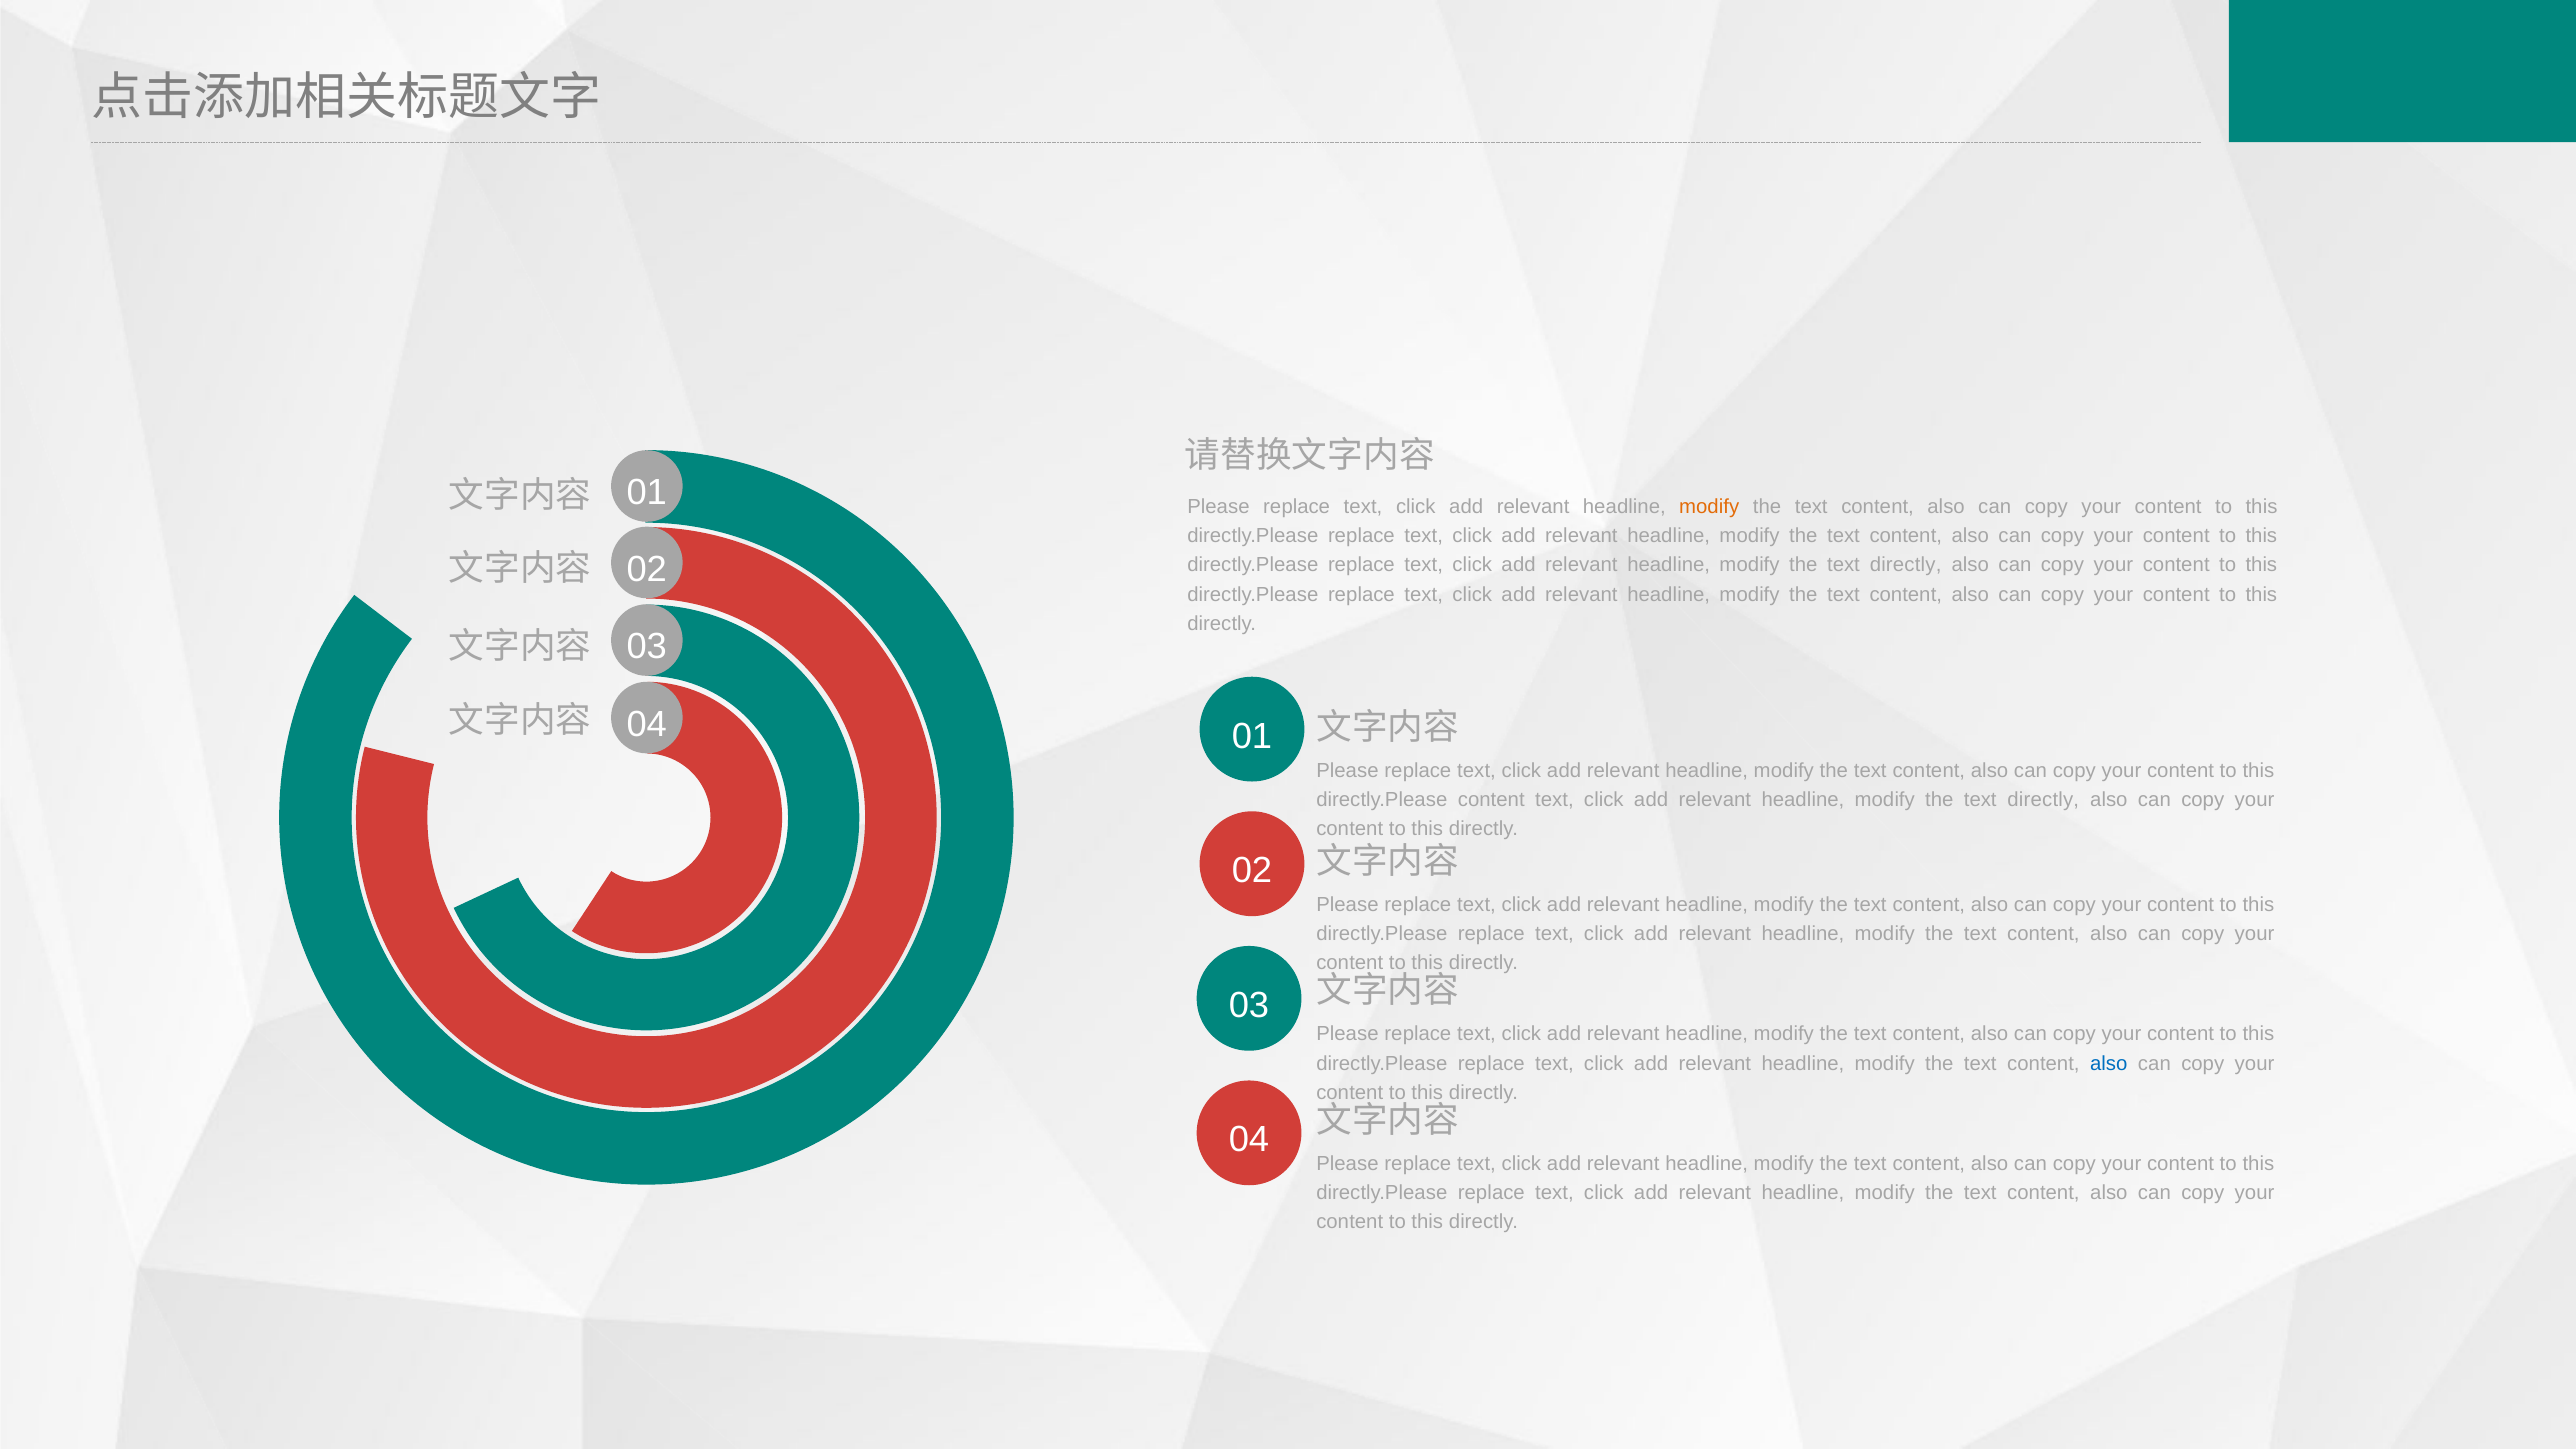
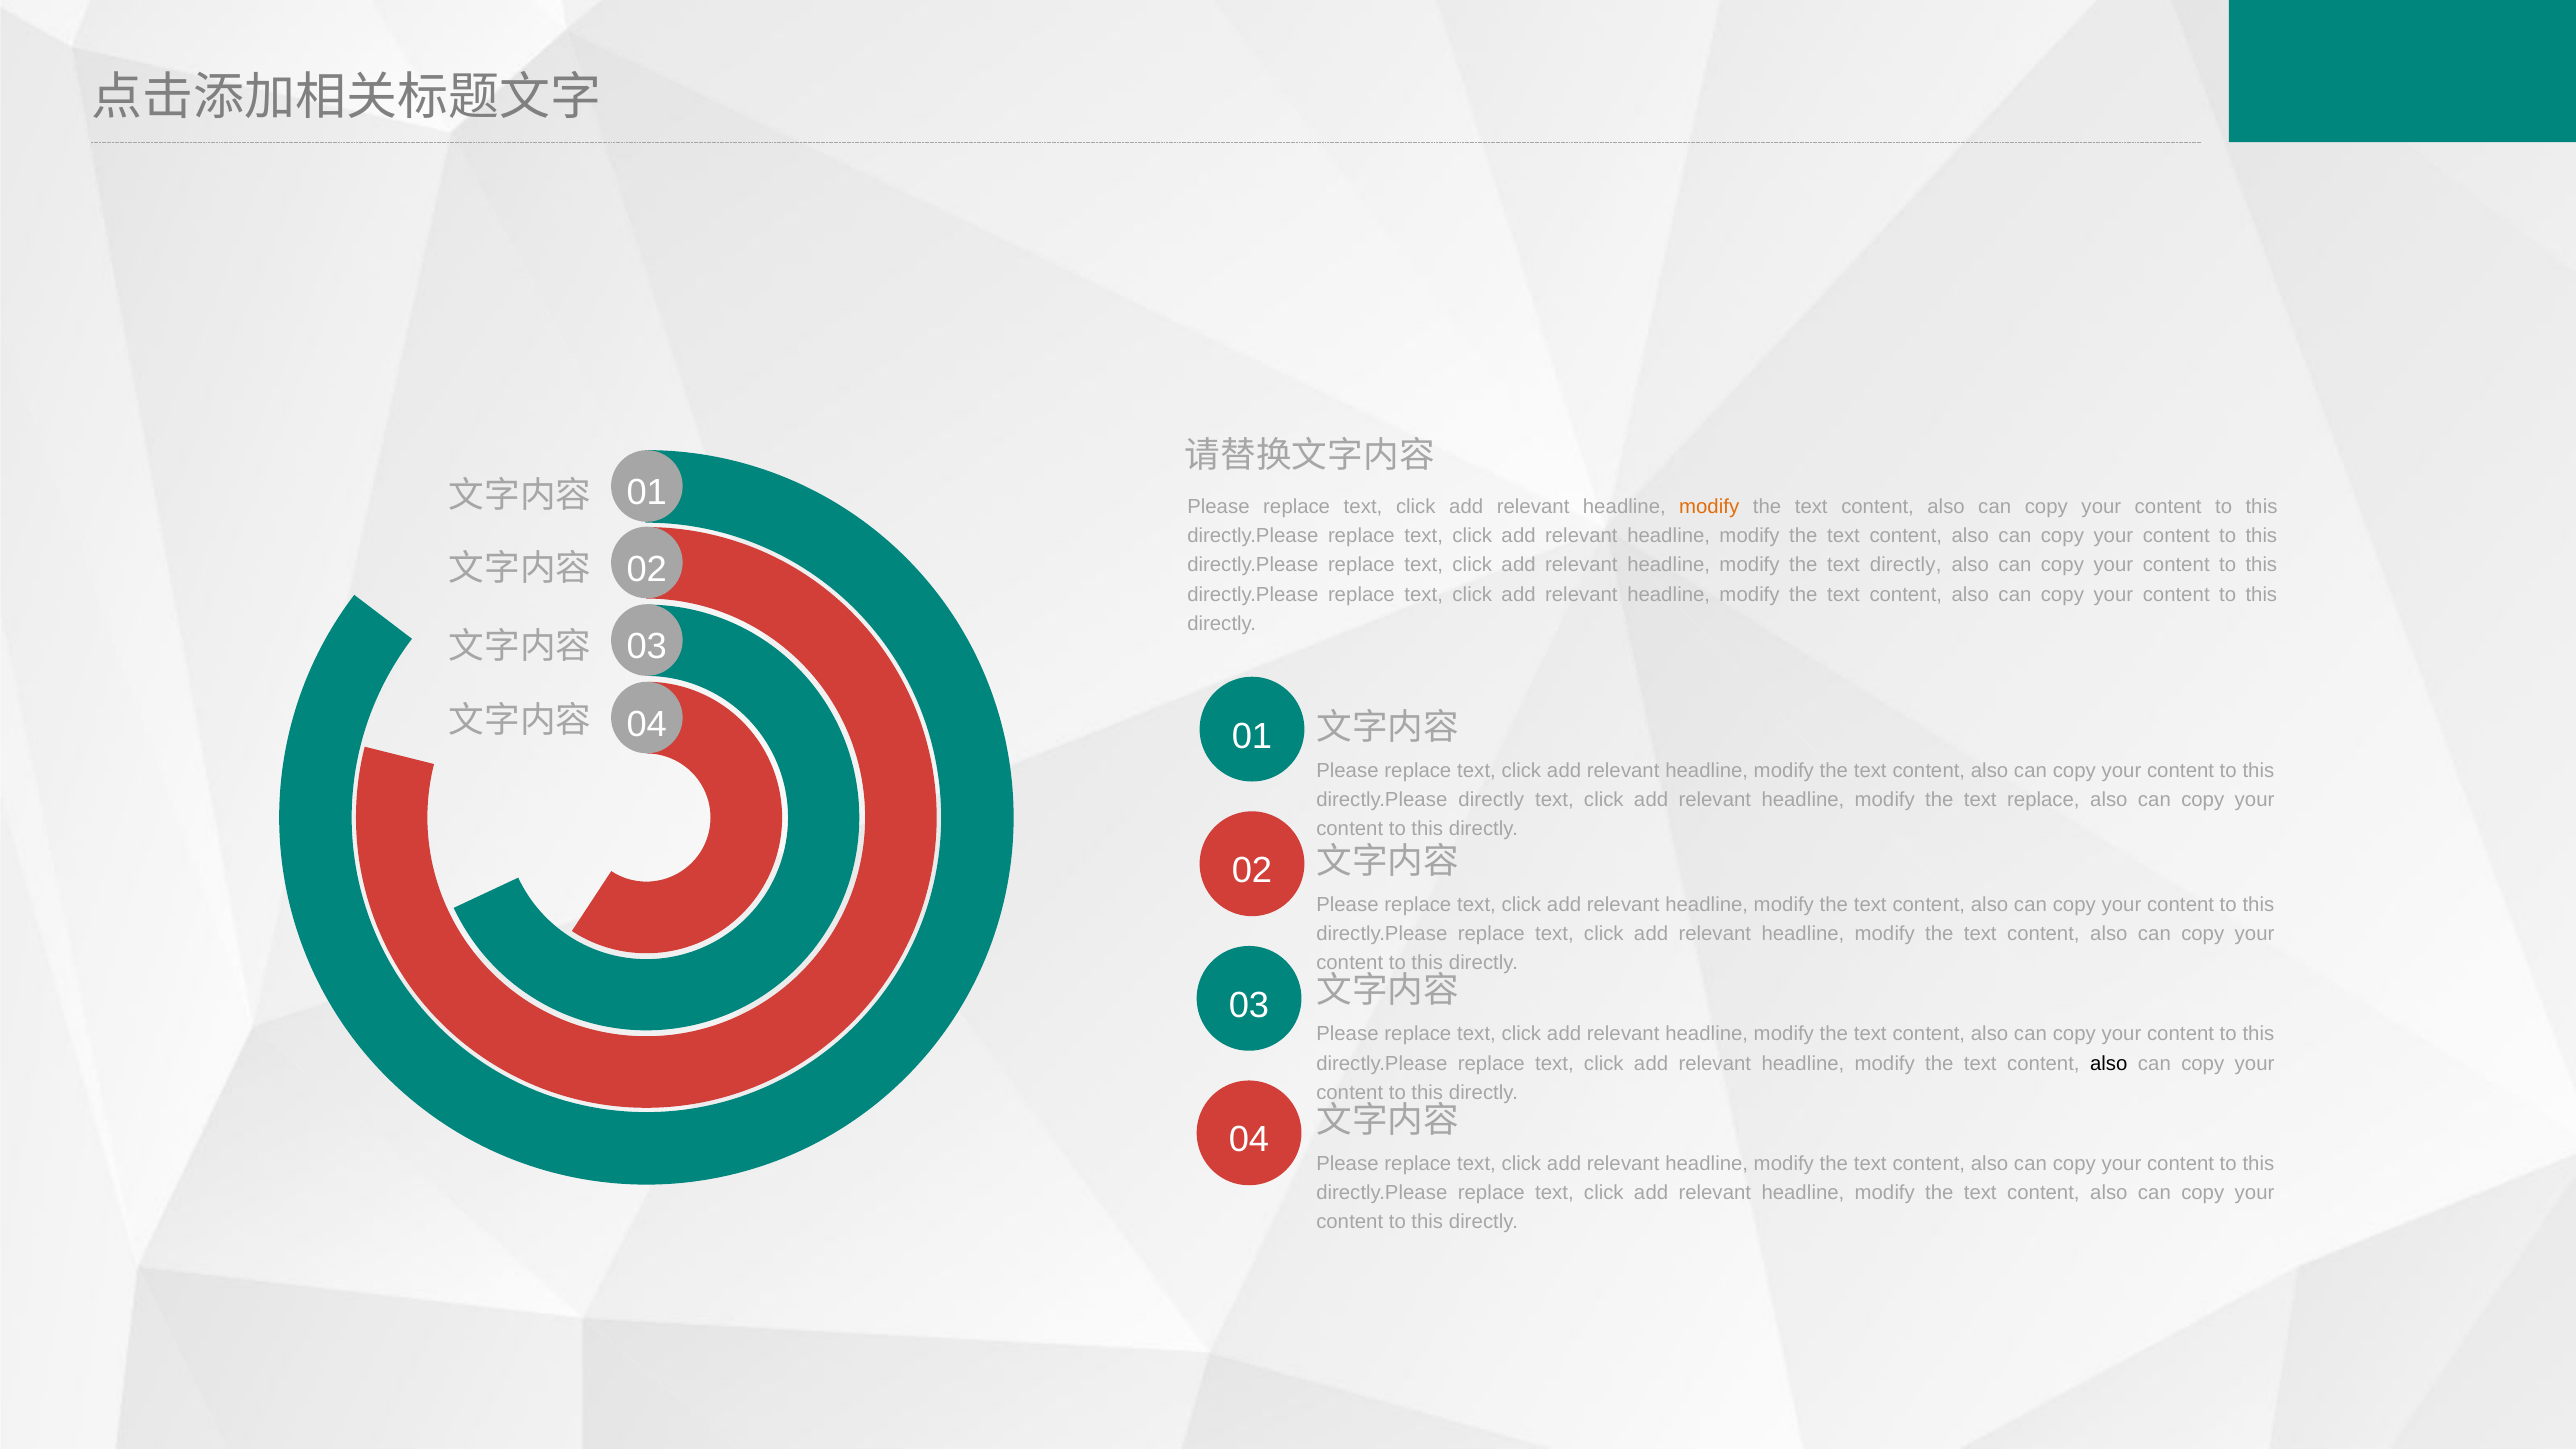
directly.Please content: content -> directly
directly at (2043, 800): directly -> replace
also at (2109, 1063) colour: blue -> black
